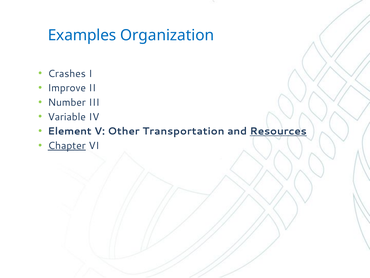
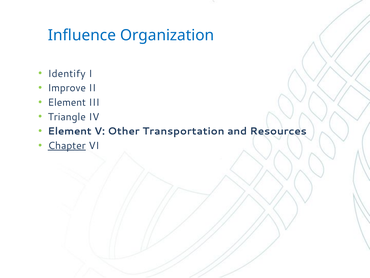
Examples: Examples -> Influence
Crashes: Crashes -> Identify
Number at (67, 102): Number -> Element
Variable: Variable -> Triangle
Resources underline: present -> none
